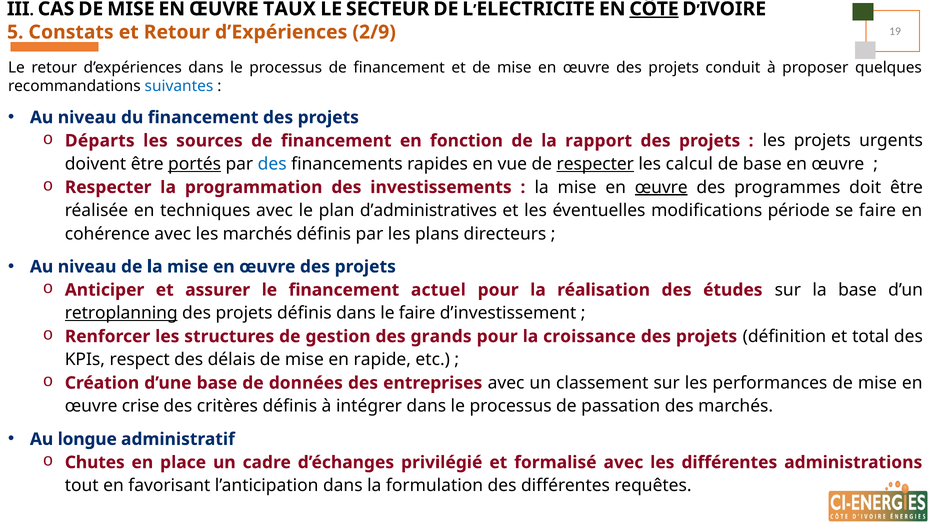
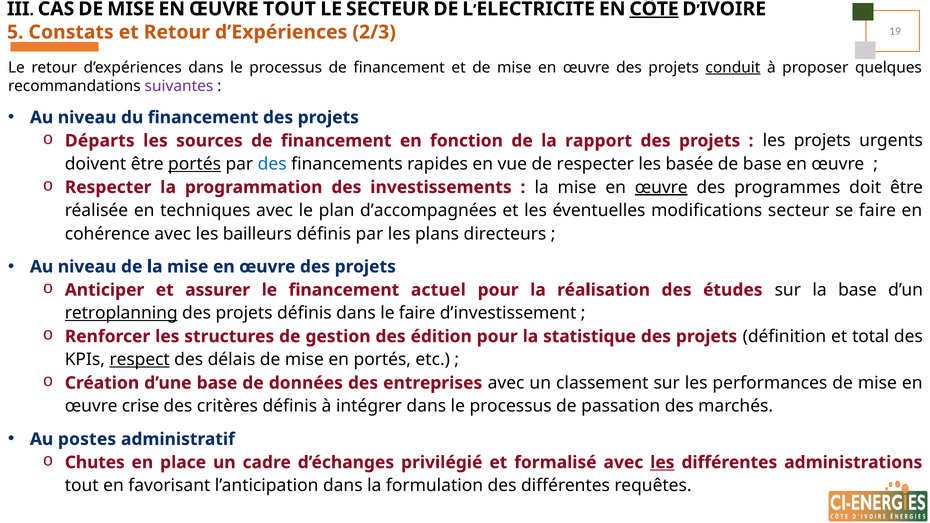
ŒUVRE TAUX: TAUX -> TOUT
2/9: 2/9 -> 2/3
conduit underline: none -> present
suivantes colour: blue -> purple
respecter at (595, 164) underline: present -> none
calcul: calcul -> basée
d’administratives: d’administratives -> d’accompagnées
modifications période: période -> secteur
les marchés: marchés -> bailleurs
grands: grands -> édition
croissance: croissance -> statistique
respect underline: none -> present
en rapide: rapide -> portés
longue: longue -> postes
les at (662, 463) underline: none -> present
